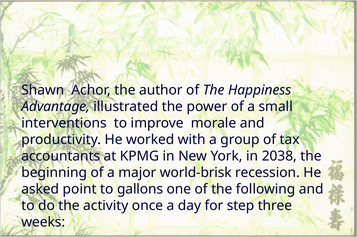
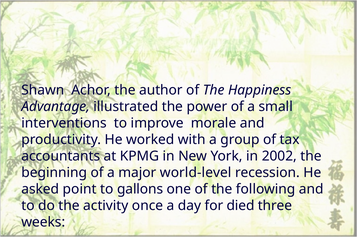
2038: 2038 -> 2002
world-brisk: world-brisk -> world-level
step: step -> died
